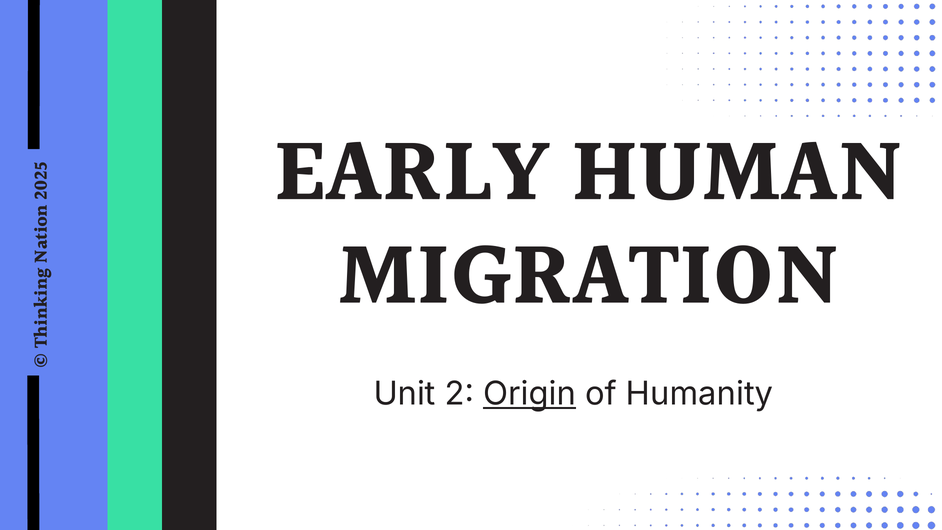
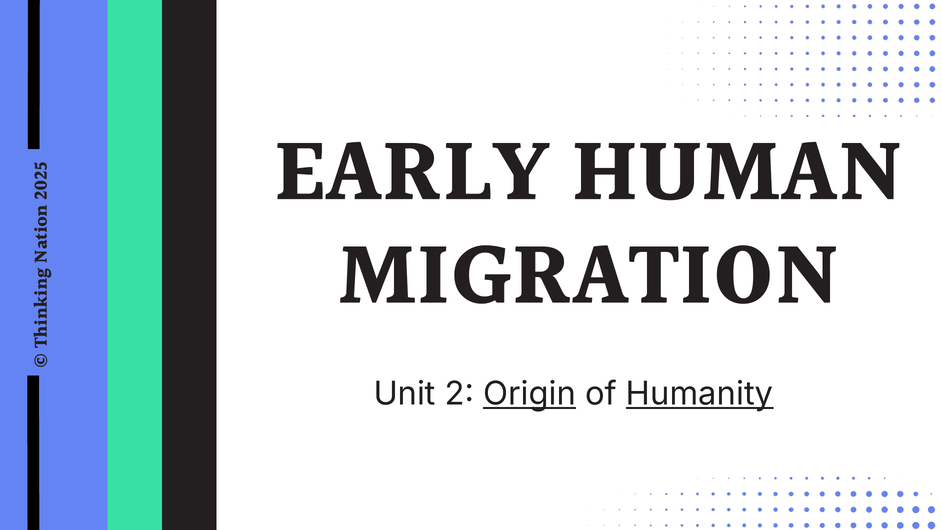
Humanity underline: none -> present
